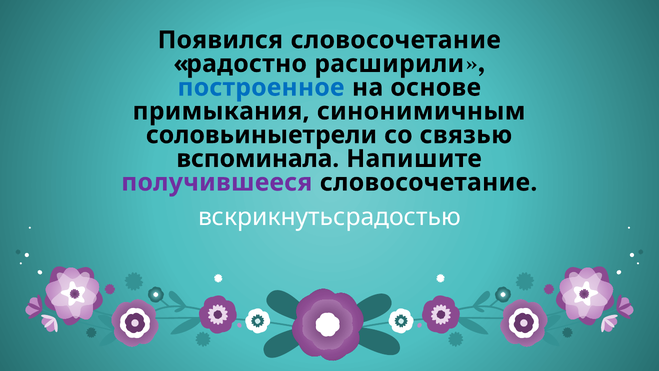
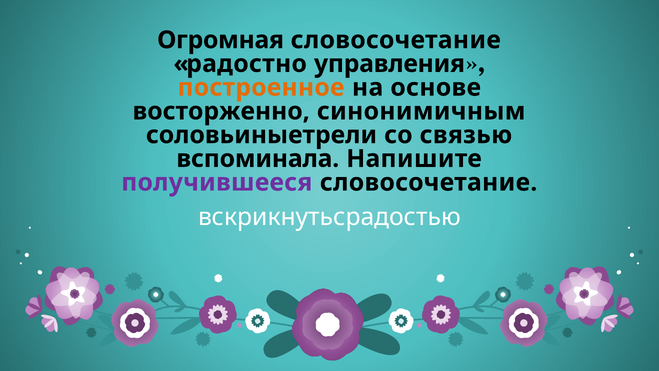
Появился: Появился -> Огромная
расширили: расширили -> управления
построенное colour: blue -> orange
примыкания: примыкания -> восторженно
